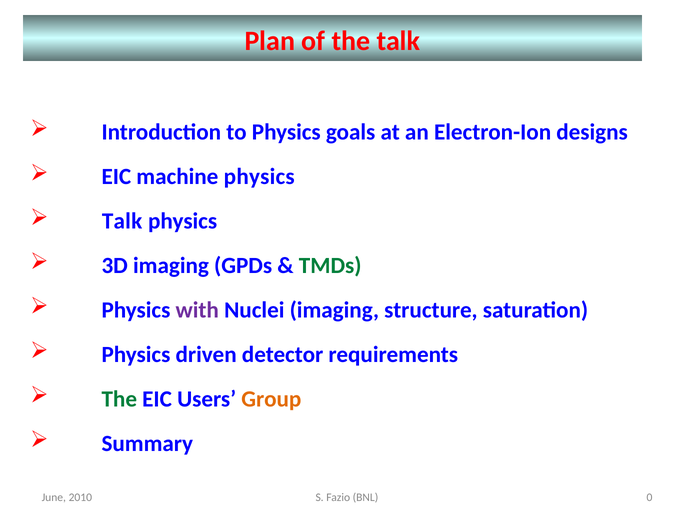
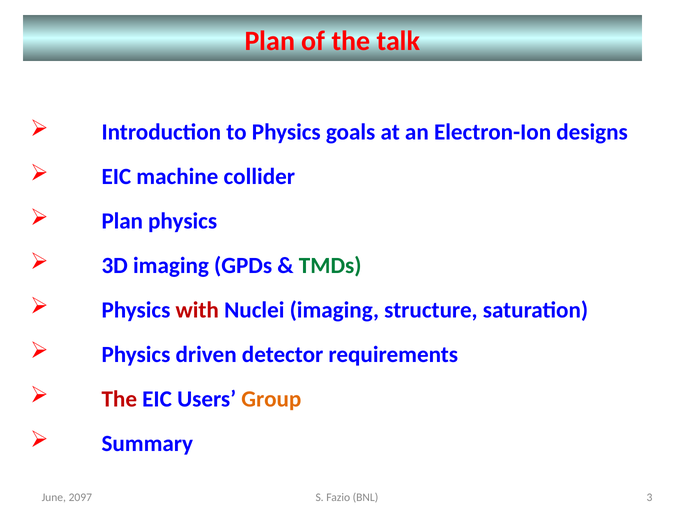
machine physics: physics -> collider
Talk at (122, 221): Talk -> Plan
with colour: purple -> red
The at (119, 399) colour: green -> red
2010: 2010 -> 2097
0: 0 -> 3
